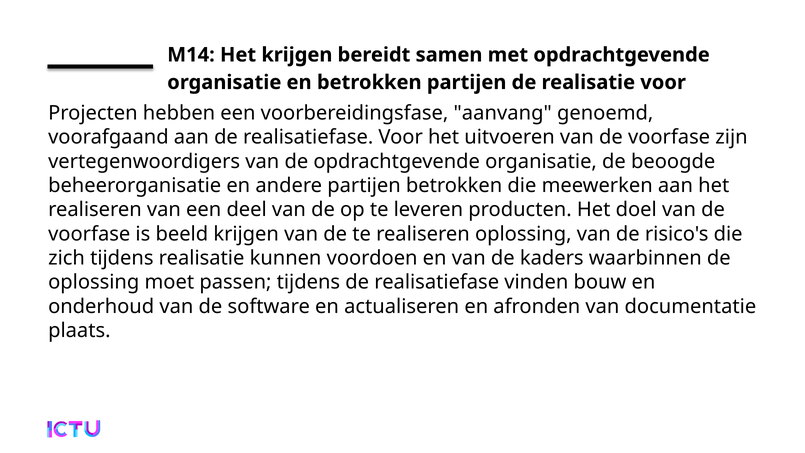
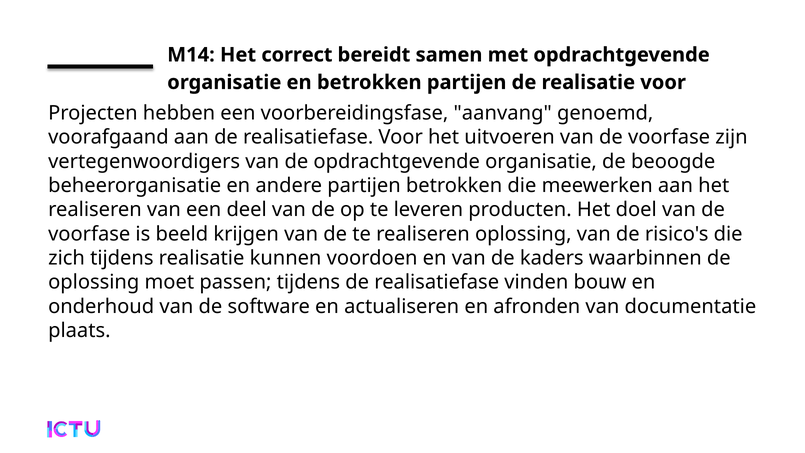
Het krijgen: krijgen -> correct
